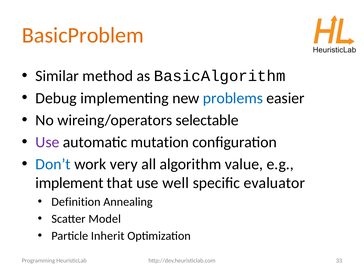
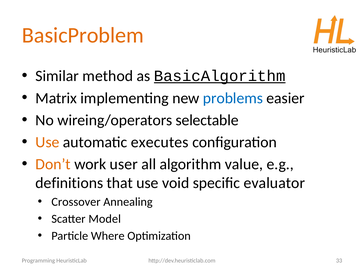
BasicAlgorithm underline: none -> present
Debug: Debug -> Matrix
Use at (47, 142) colour: purple -> orange
mutation: mutation -> executes
Don’t colour: blue -> orange
very: very -> user
implement: implement -> definitions
well: well -> void
Definition: Definition -> Crossover
Inherit: Inherit -> Where
